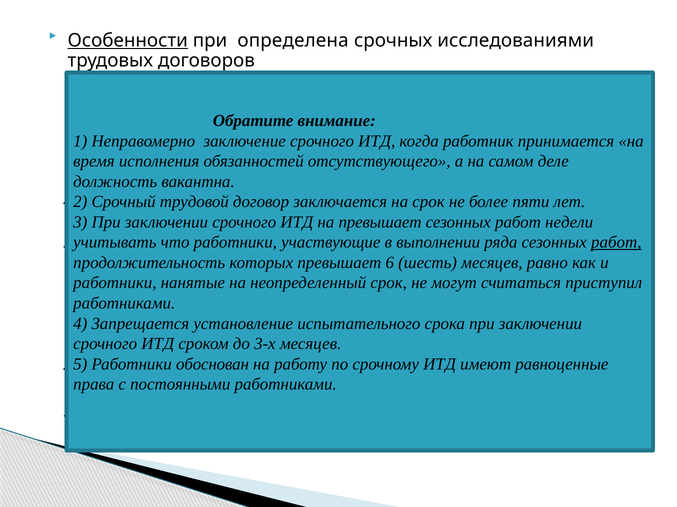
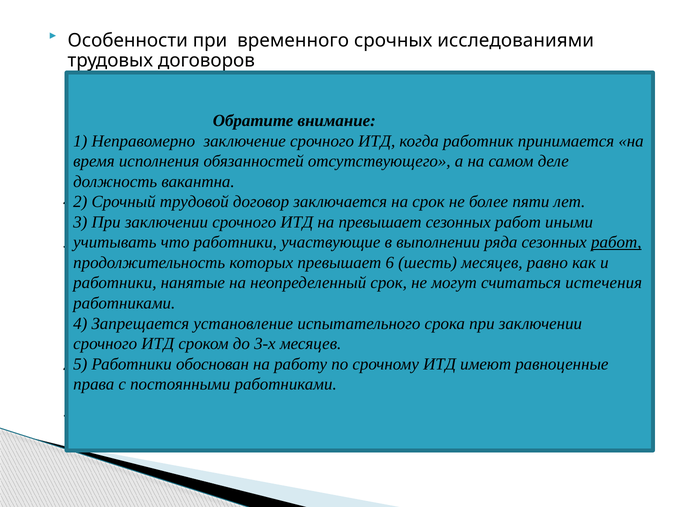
Особенности underline: present -> none
определена: определена -> временного
недели: недели -> иными
приступил: приступил -> истечения
